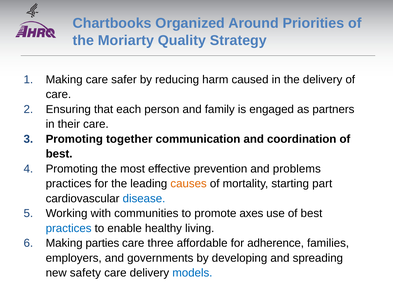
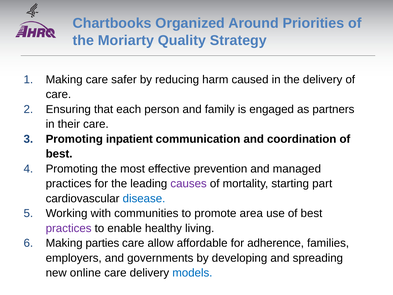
together: together -> inpatient
problems: problems -> managed
causes colour: orange -> purple
axes: axes -> area
practices at (69, 228) colour: blue -> purple
three: three -> allow
safety: safety -> online
